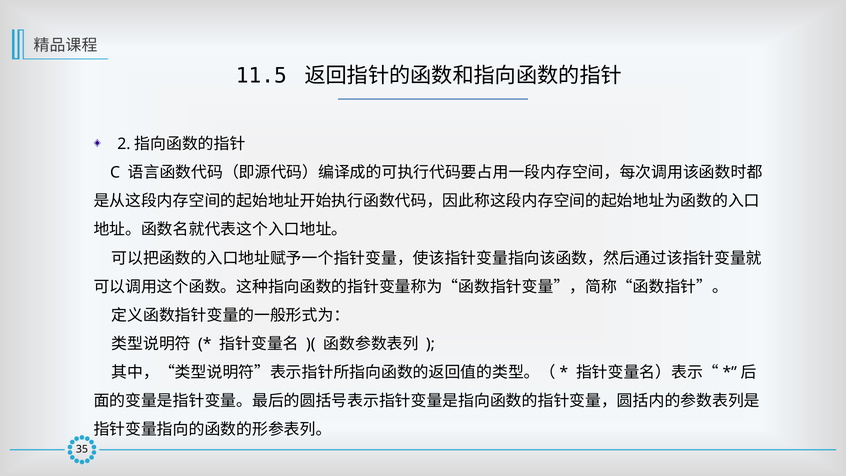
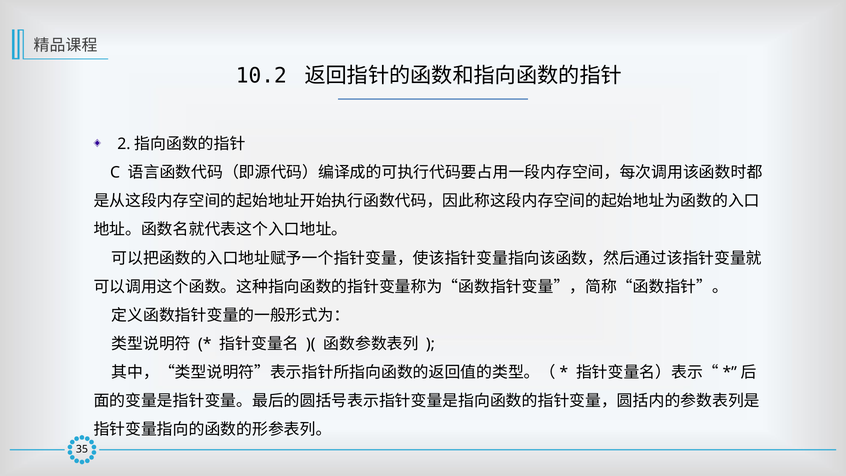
11.5: 11.5 -> 10.2
